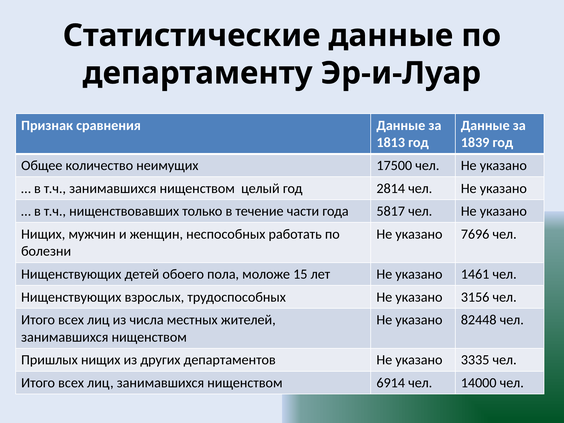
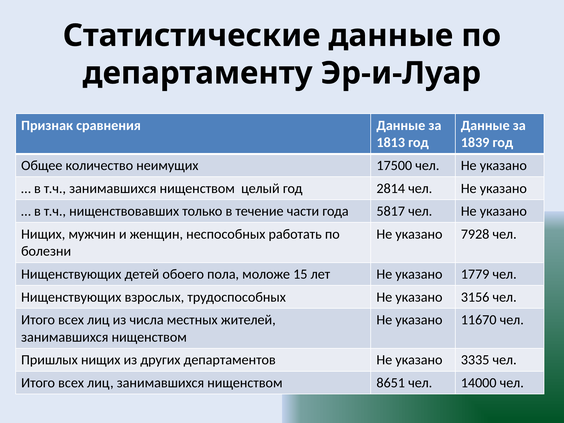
7696: 7696 -> 7928
1461: 1461 -> 1779
82448: 82448 -> 11670
6914: 6914 -> 8651
